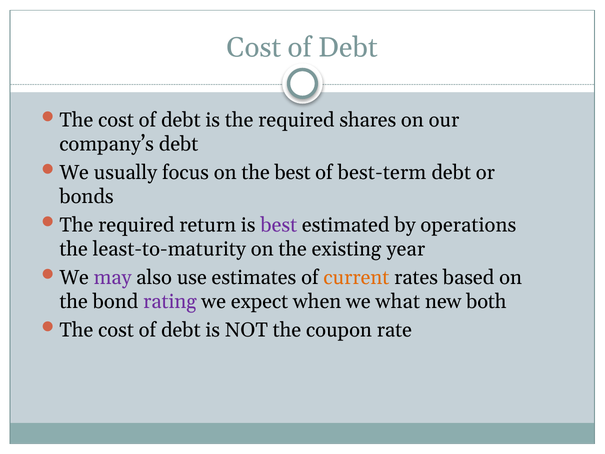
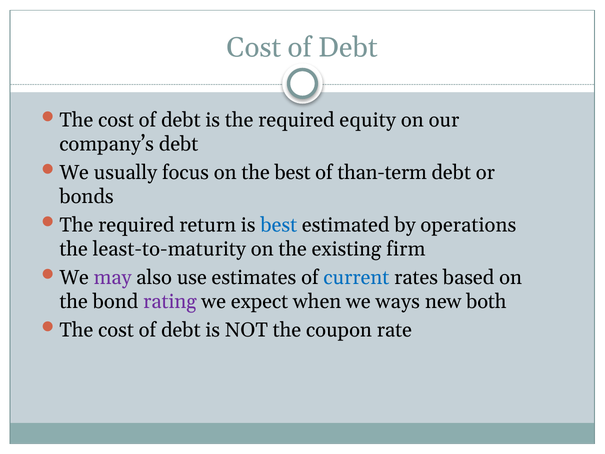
shares: shares -> equity
best-term: best-term -> than-term
best at (279, 225) colour: purple -> blue
year: year -> firm
current colour: orange -> blue
what: what -> ways
